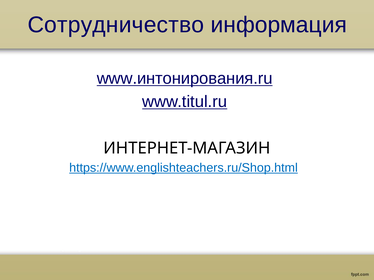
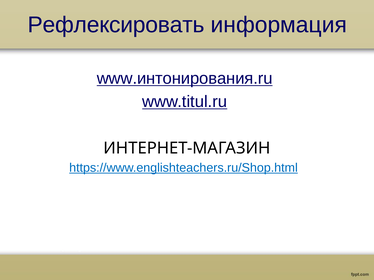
Сотрудничество: Сотрудничество -> Рефлексировать
